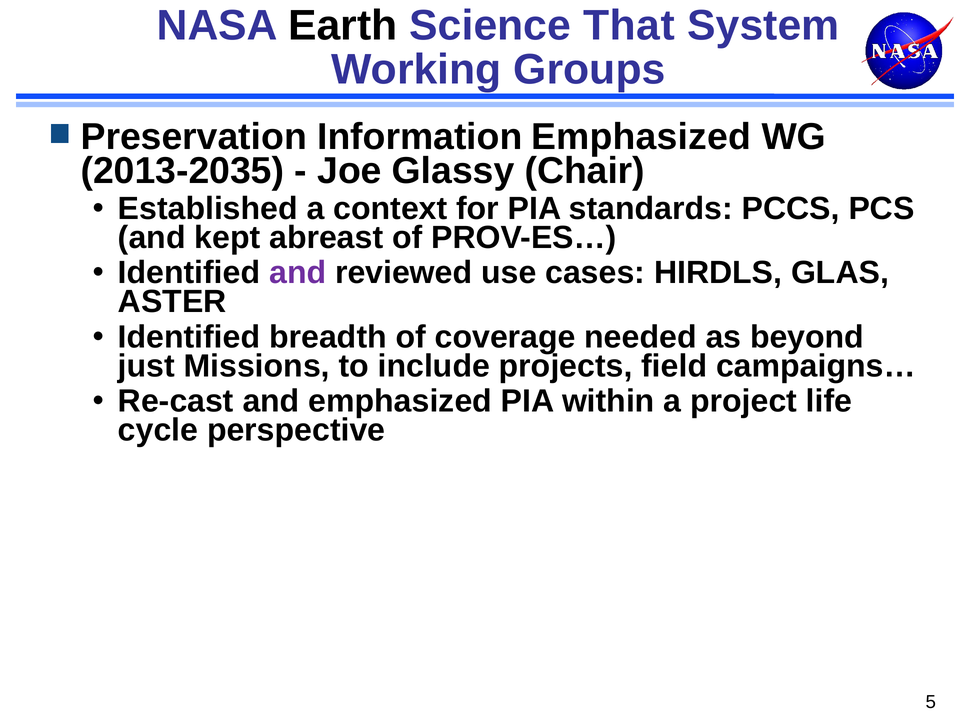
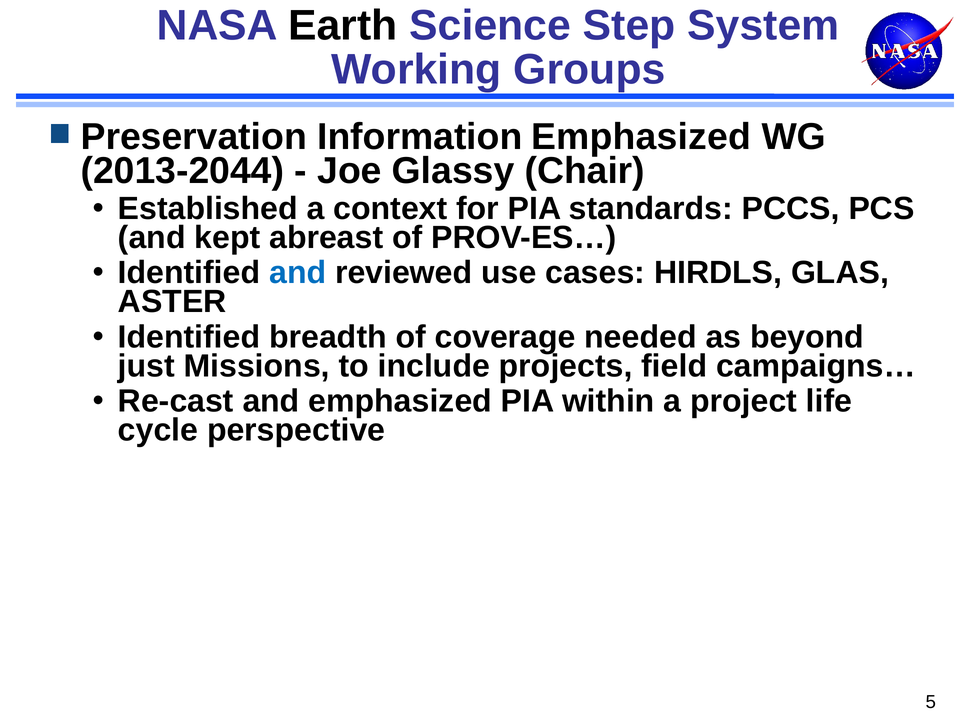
That: That -> Step
2013-2035: 2013-2035 -> 2013-2044
and at (298, 273) colour: purple -> blue
